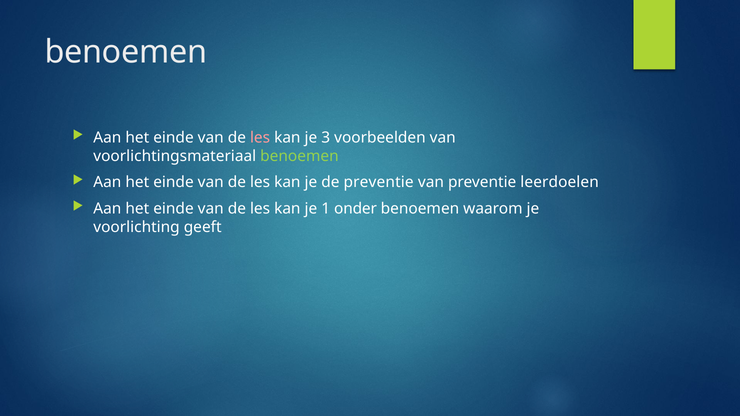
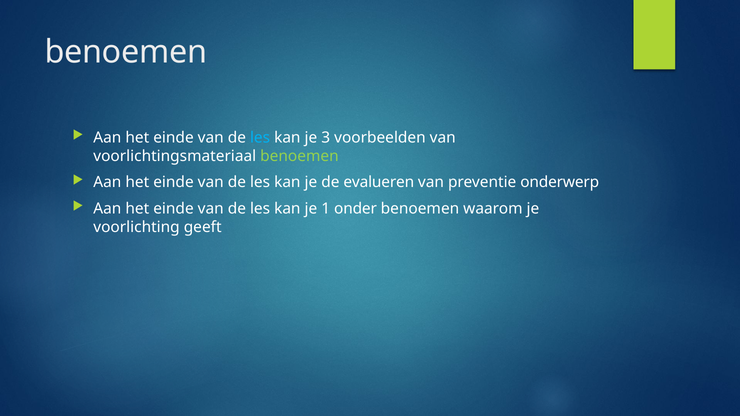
les at (260, 138) colour: pink -> light blue
de preventie: preventie -> evalueren
leerdoelen: leerdoelen -> onderwerp
